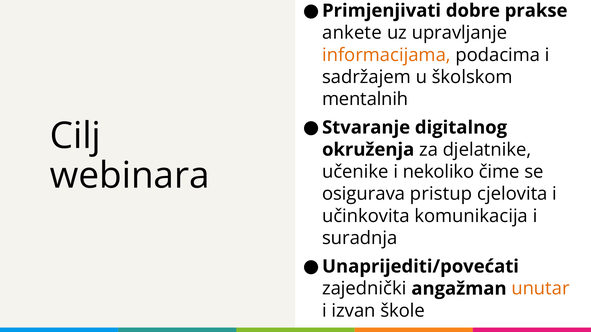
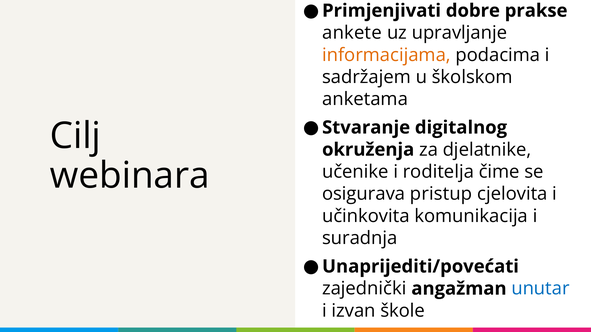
mentalnih: mentalnih -> anketama
nekoliko: nekoliko -> roditelja
unutar colour: orange -> blue
